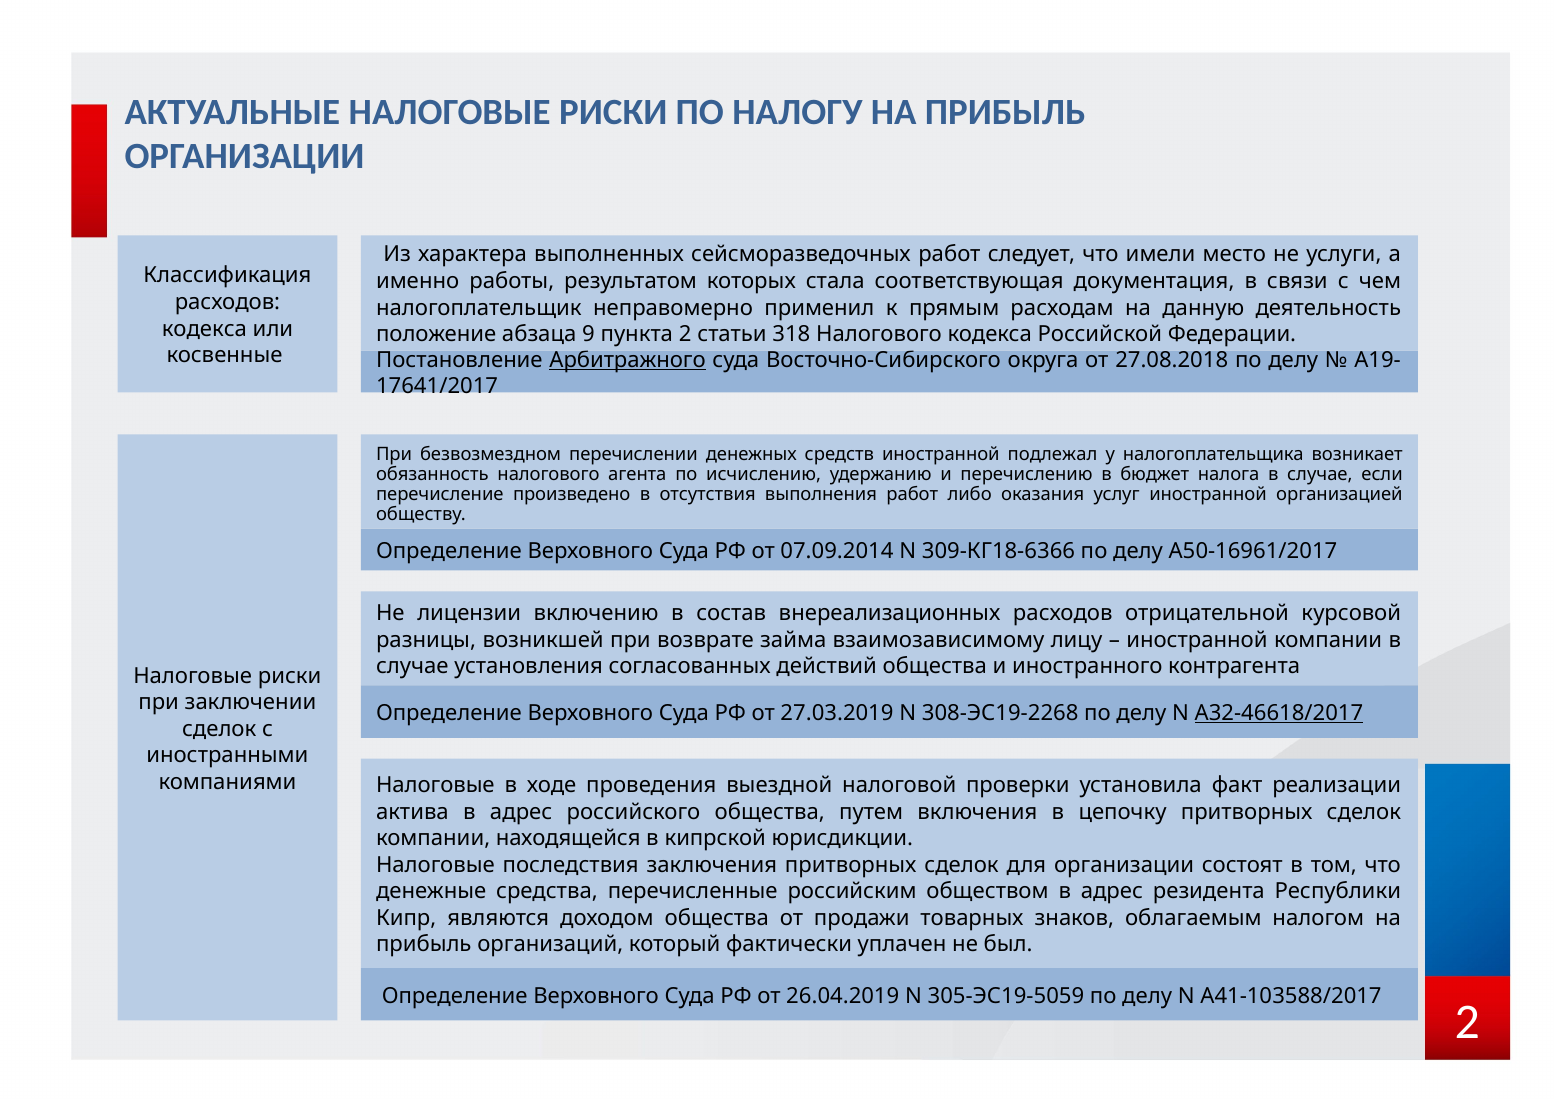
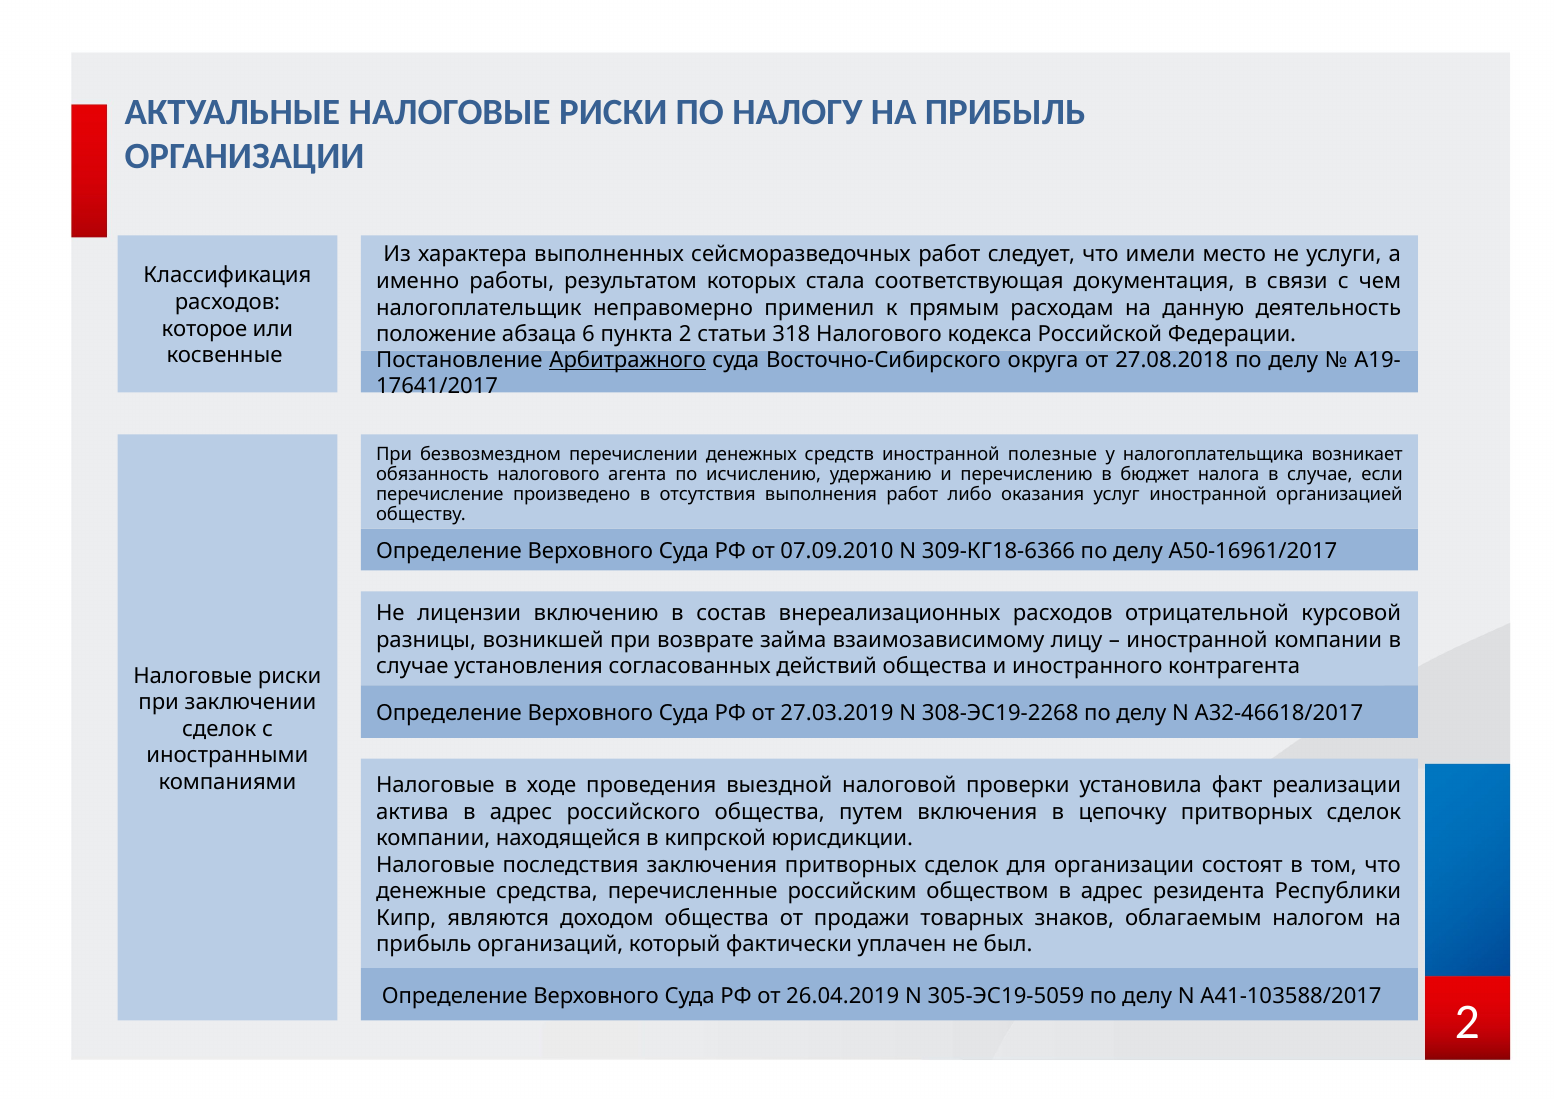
кодекса at (204, 329): кодекса -> которое
9: 9 -> 6
подлежал: подлежал -> полезные
07.09.2014: 07.09.2014 -> 07.09.2010
А32-46618/2017 underline: present -> none
